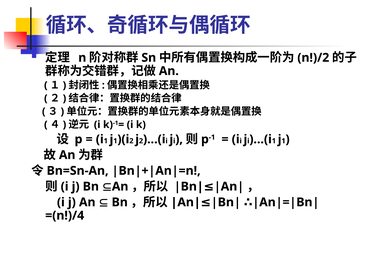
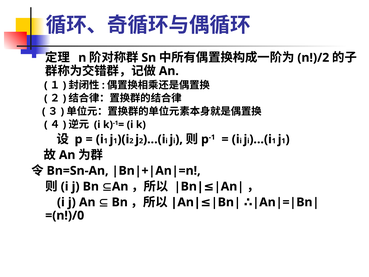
=(n!)/4: =(n!)/4 -> =(n!)/0
